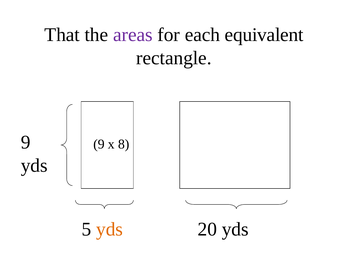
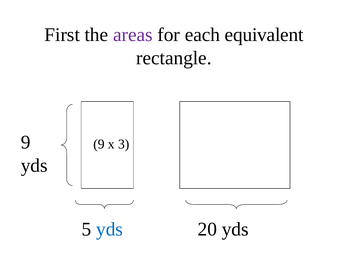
That: That -> First
8: 8 -> 3
yds at (110, 229) colour: orange -> blue
